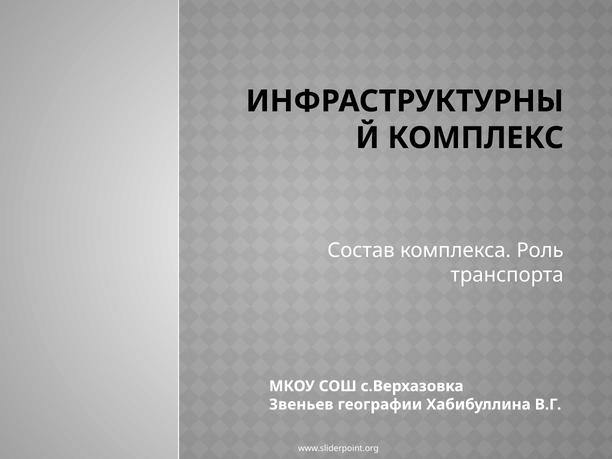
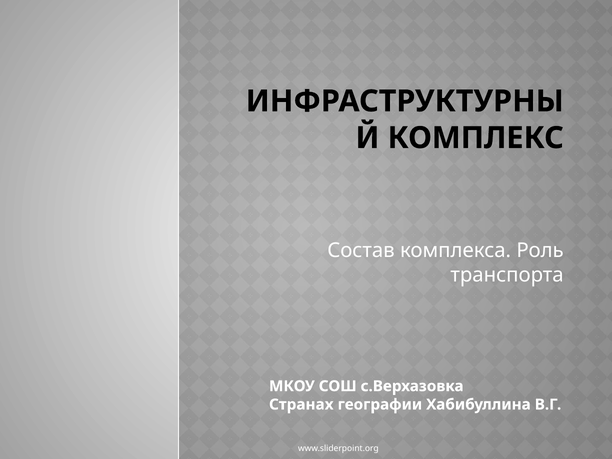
Звеньев: Звеньев -> Странах
